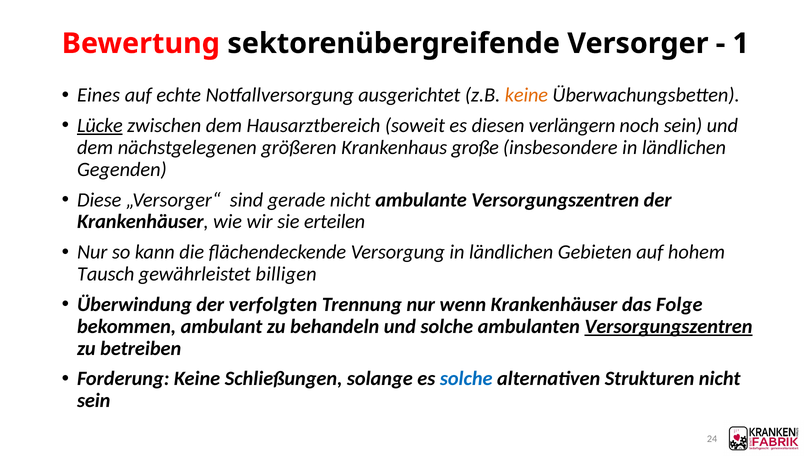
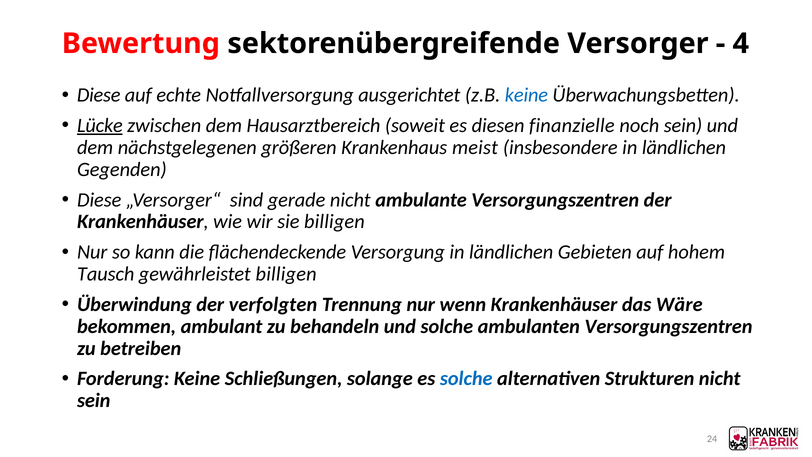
1: 1 -> 4
Eines at (99, 95): Eines -> Diese
keine at (526, 95) colour: orange -> blue
verlängern: verlängern -> finanzielle
große: große -> meist
sie erteilen: erteilen -> billigen
Folge: Folge -> Wäre
Versorgungszentren at (669, 326) underline: present -> none
